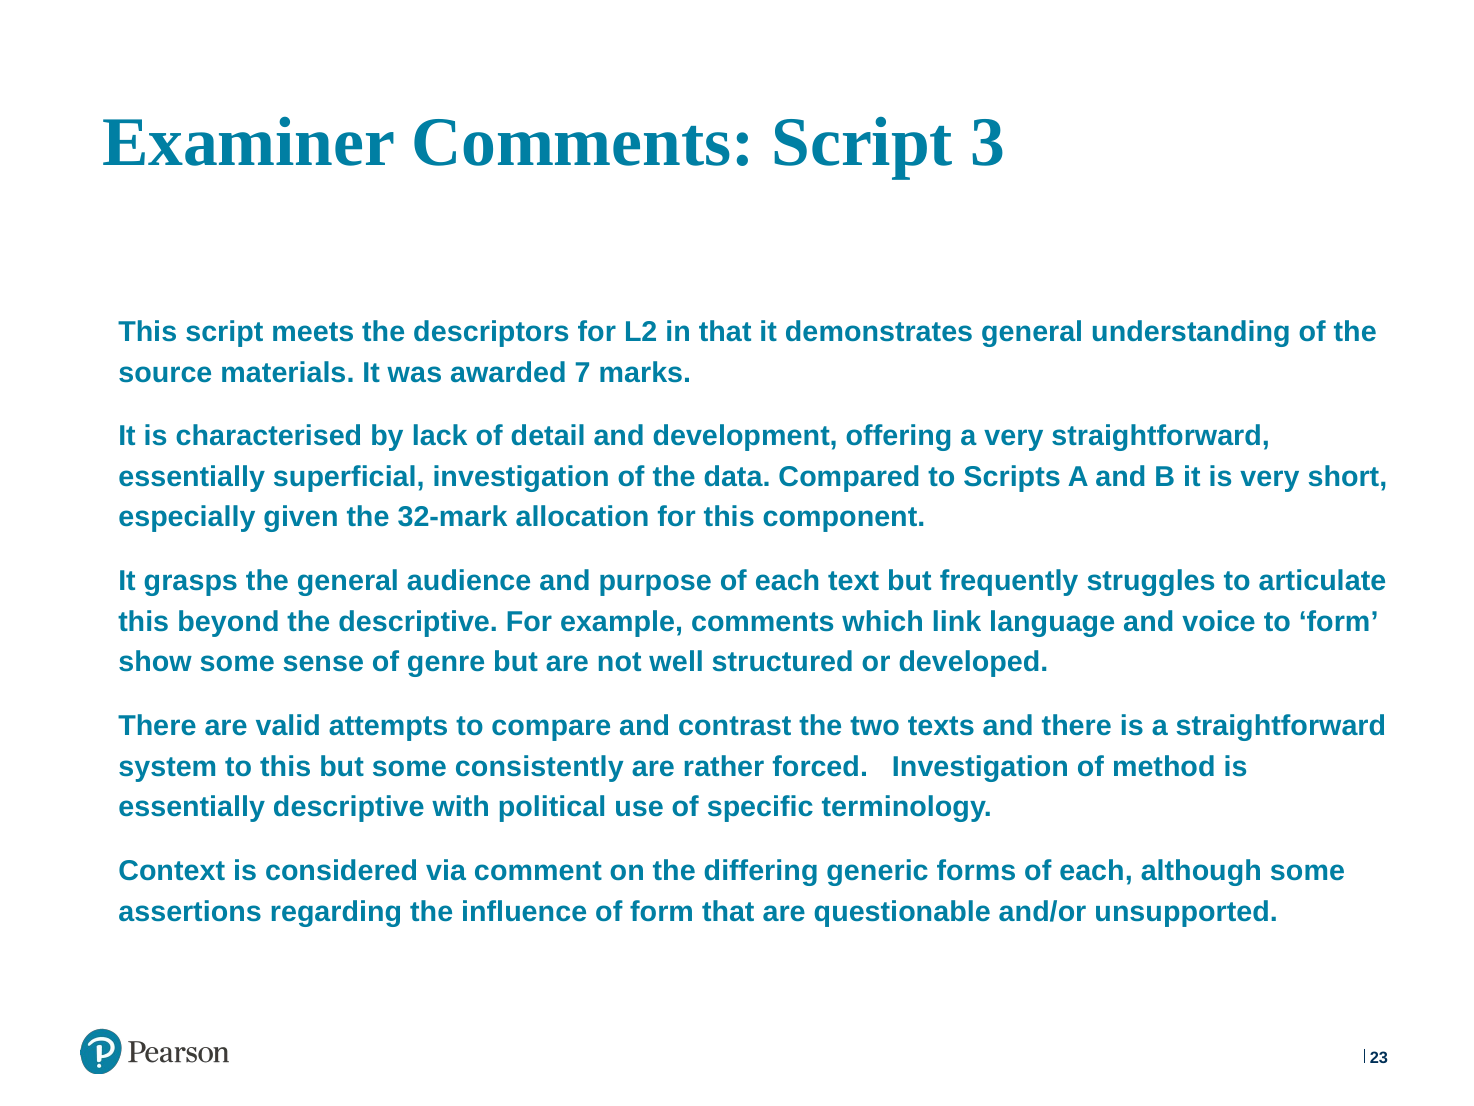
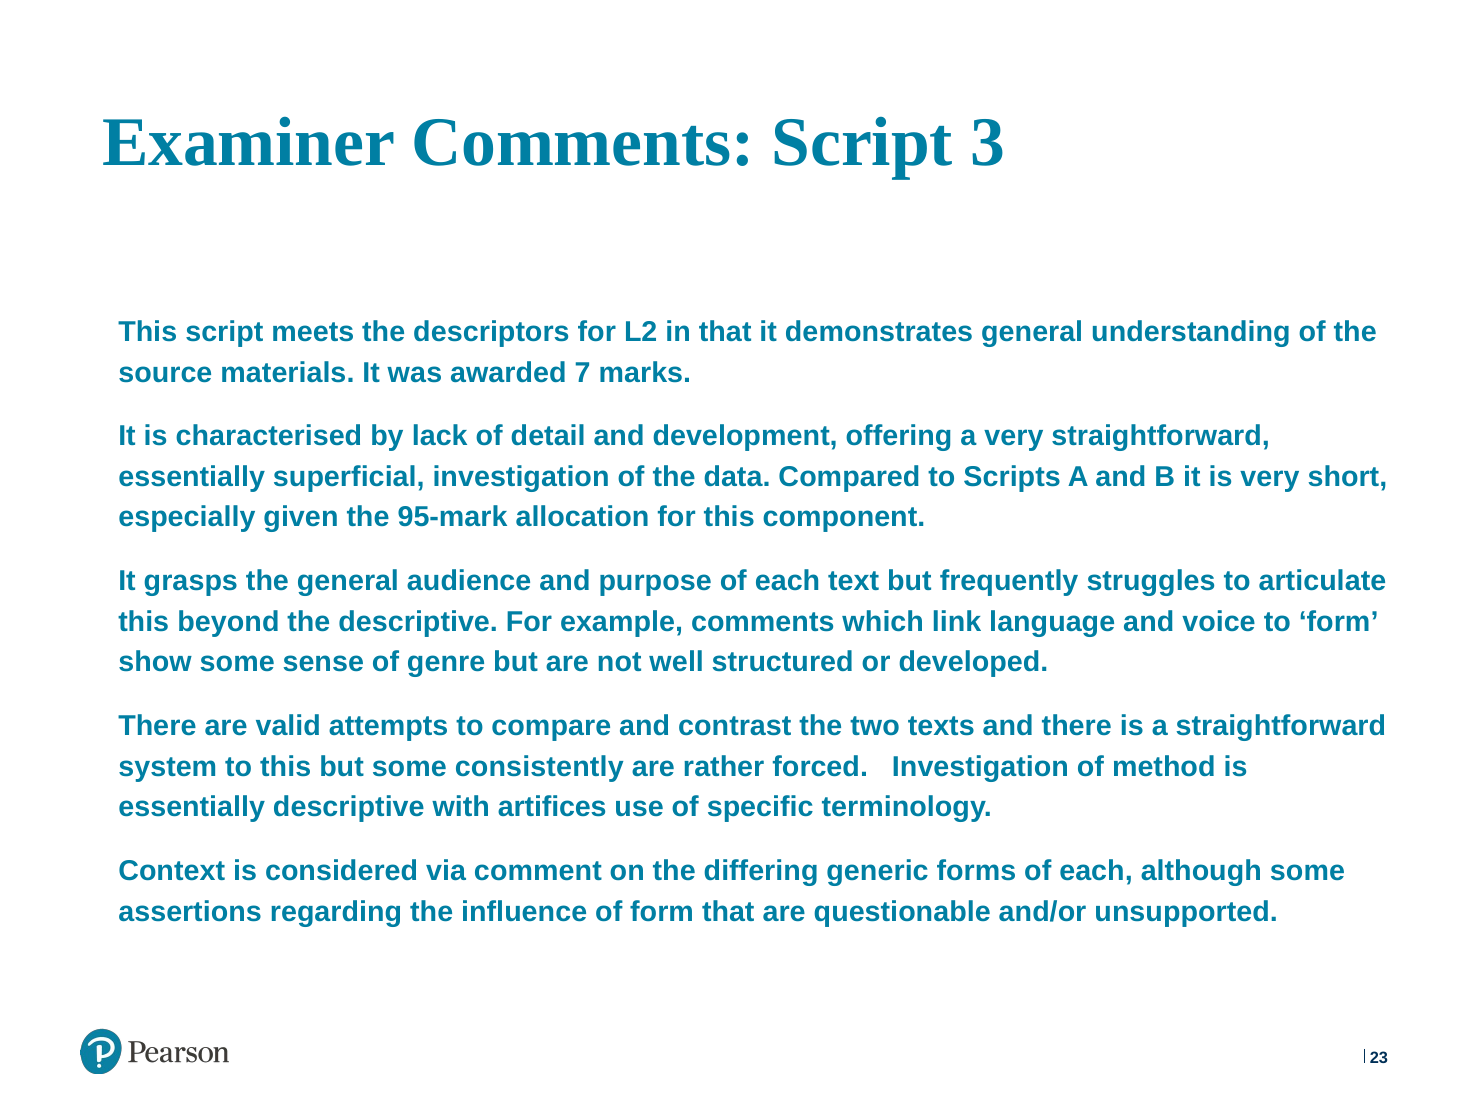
32-mark: 32-mark -> 95-mark
political: political -> artifices
